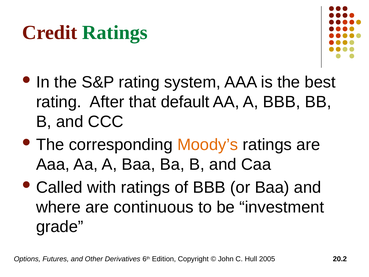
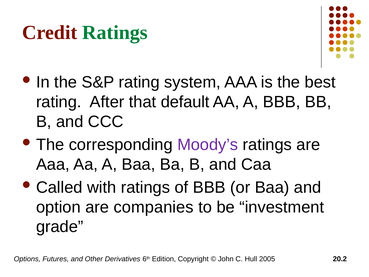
Moody’s colour: orange -> purple
where: where -> option
continuous: continuous -> companies
